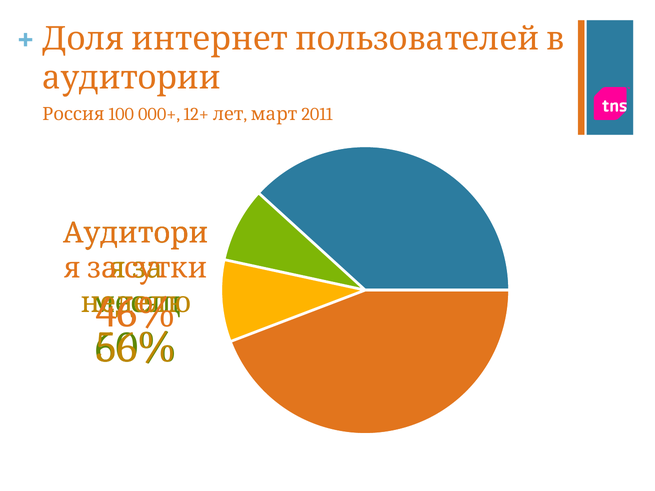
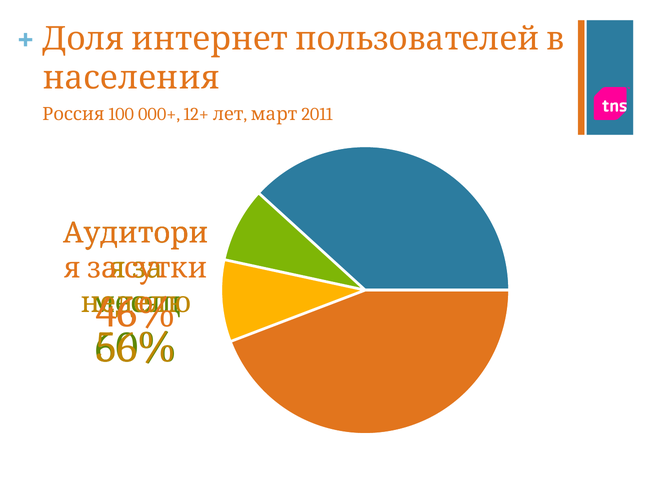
аудитории: аудитории -> населения
